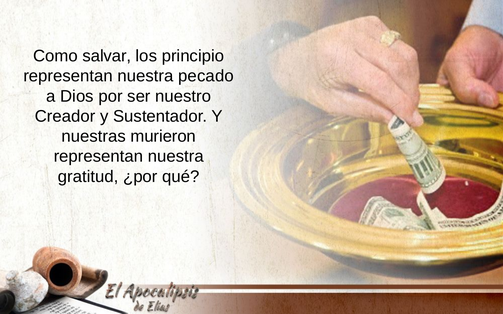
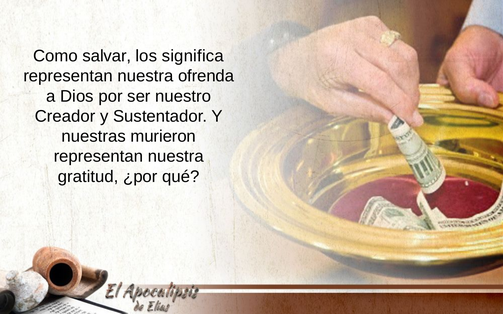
principio: principio -> significa
pecado: pecado -> ofrenda
